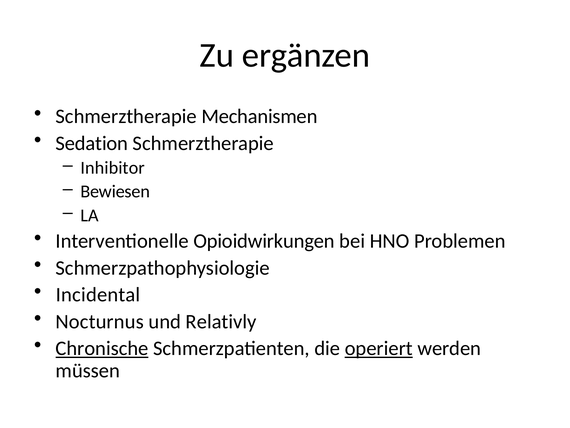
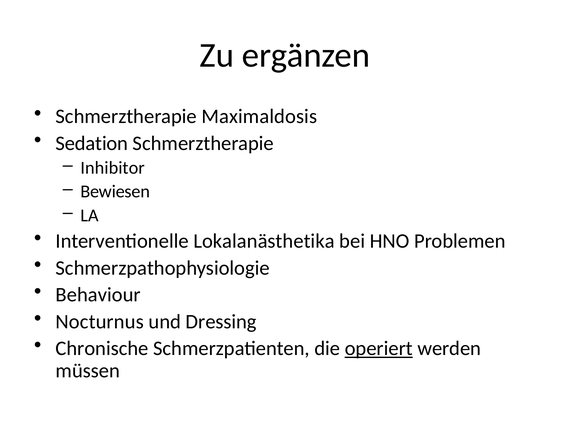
Mechanismen: Mechanismen -> Maximaldosis
Opioidwirkungen: Opioidwirkungen -> Lokalanästhetika
Incidental: Incidental -> Behaviour
Relativly: Relativly -> Dressing
Chronische underline: present -> none
